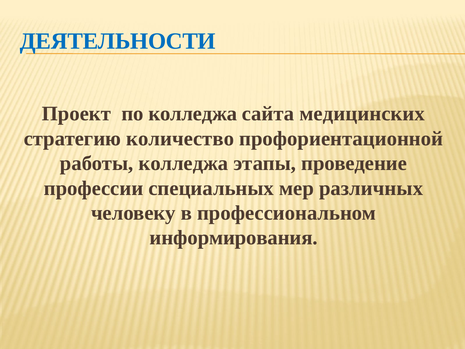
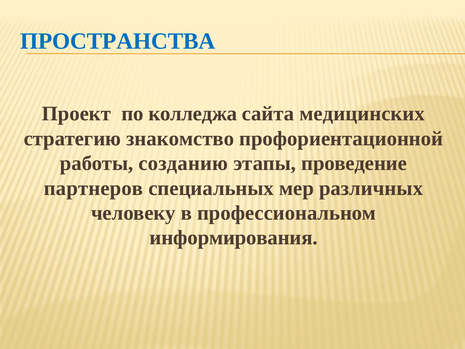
ДЕЯТЕЛЬНОСТИ: ДЕЯТЕЛЬНОСТИ -> ПРОСТРАНСТВА
количество: количество -> знакомство
работы колледжа: колледжа -> созданию
профессии: профессии -> партнеров
